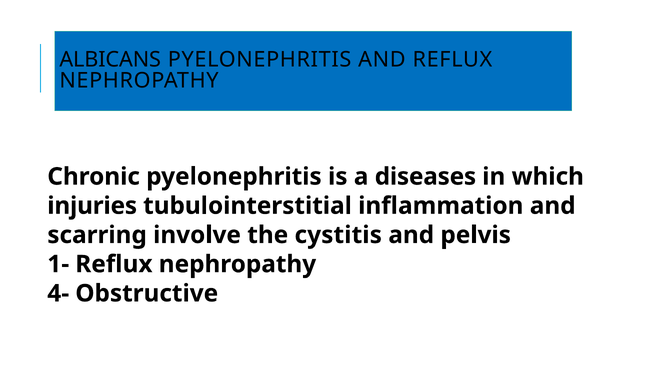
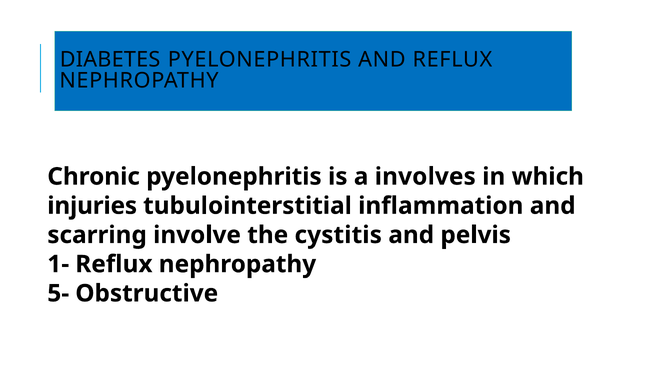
ALBICANS: ALBICANS -> DIABETES
diseases: diseases -> involves
4-: 4- -> 5-
